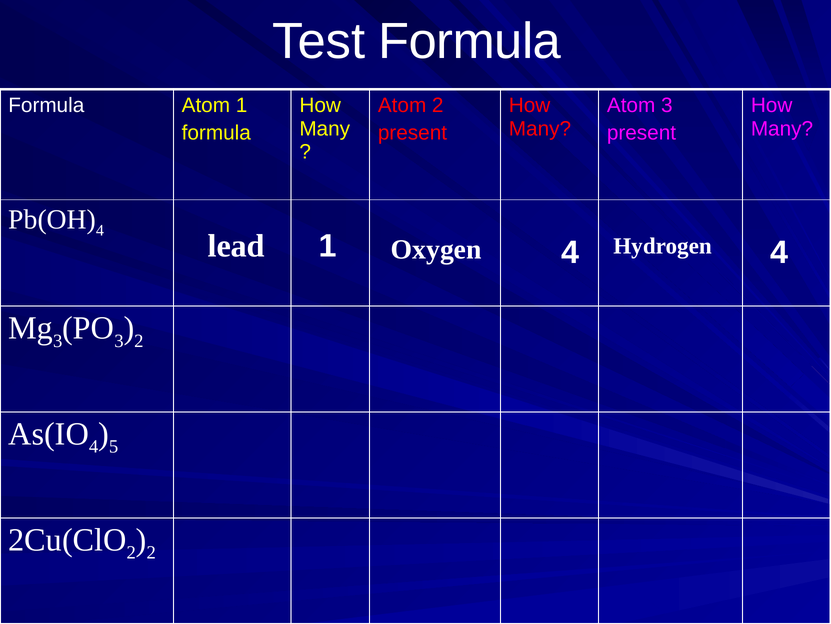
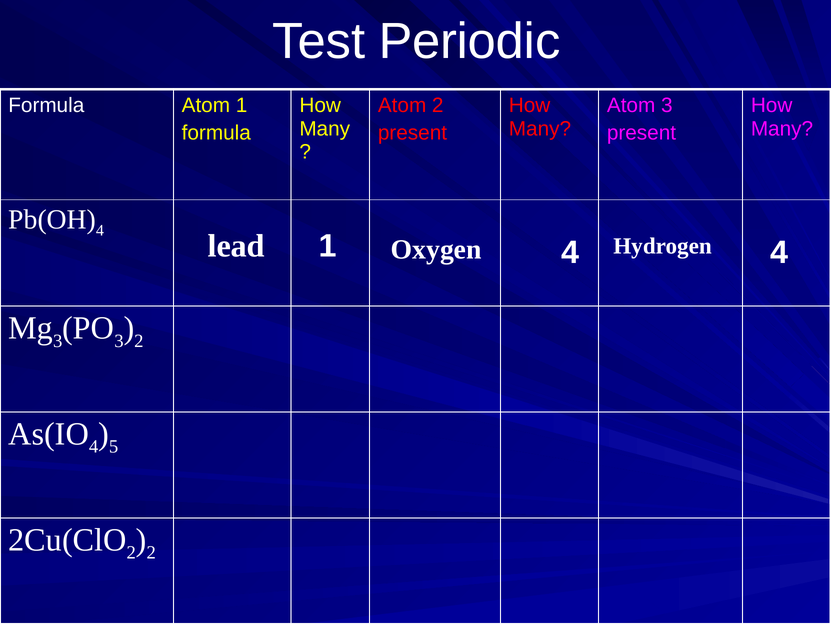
Test Formula: Formula -> Periodic
